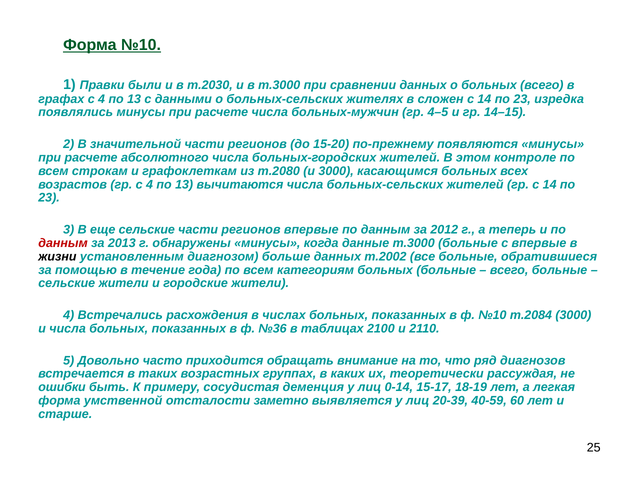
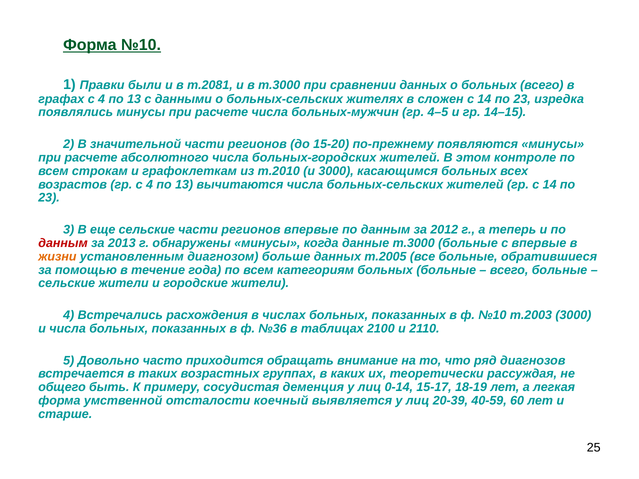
т.2030: т.2030 -> т.2081
т.2080: т.2080 -> т.2010
жизни colour: black -> orange
т.2002: т.2002 -> т.2005
т.2084: т.2084 -> т.2003
ошибки: ошибки -> общего
заметно: заметно -> коечный
